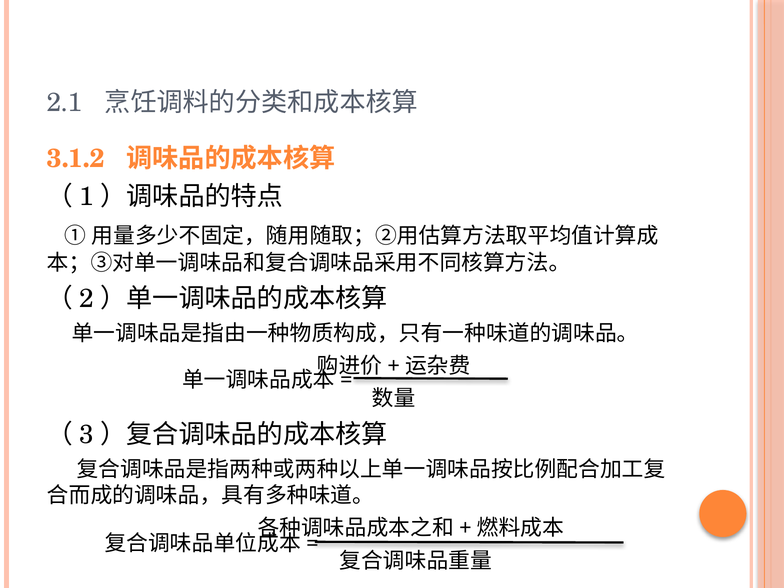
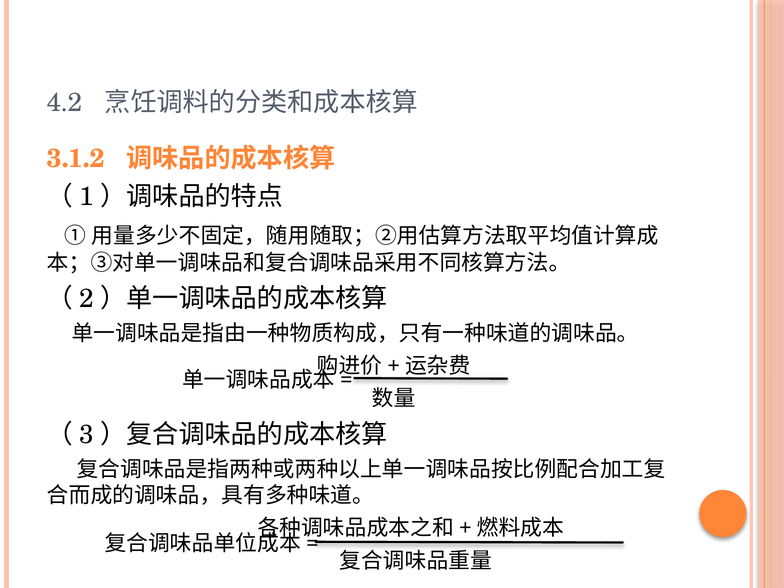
2.1: 2.1 -> 4.2
